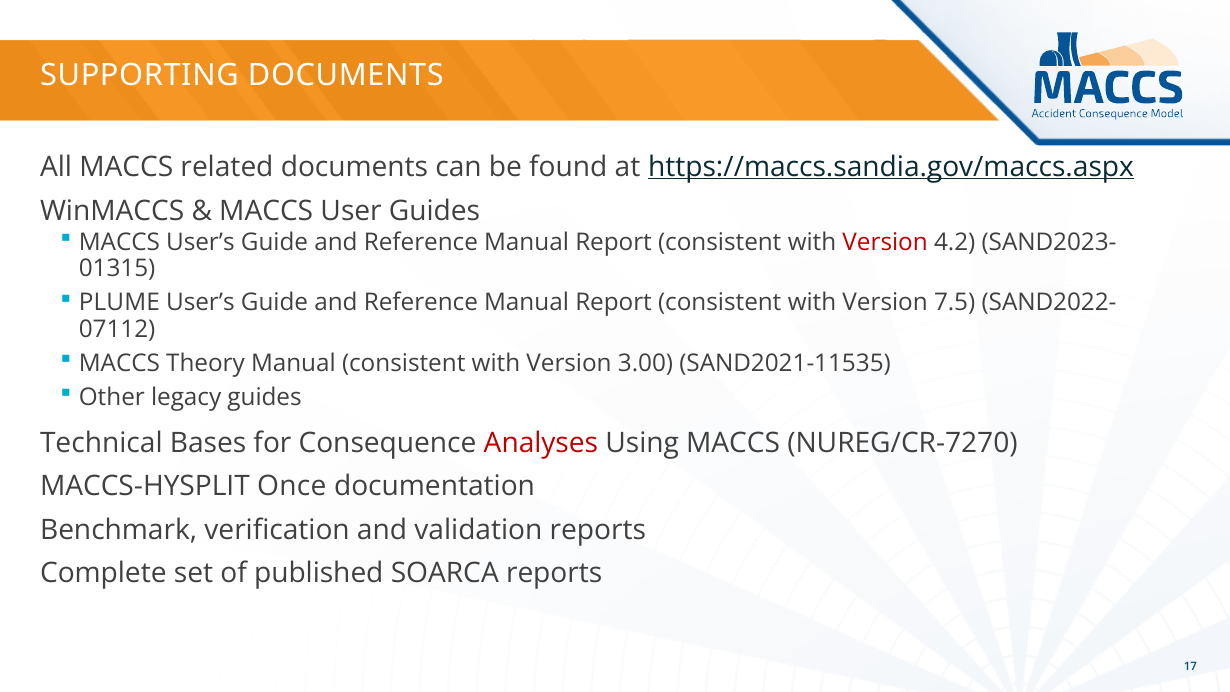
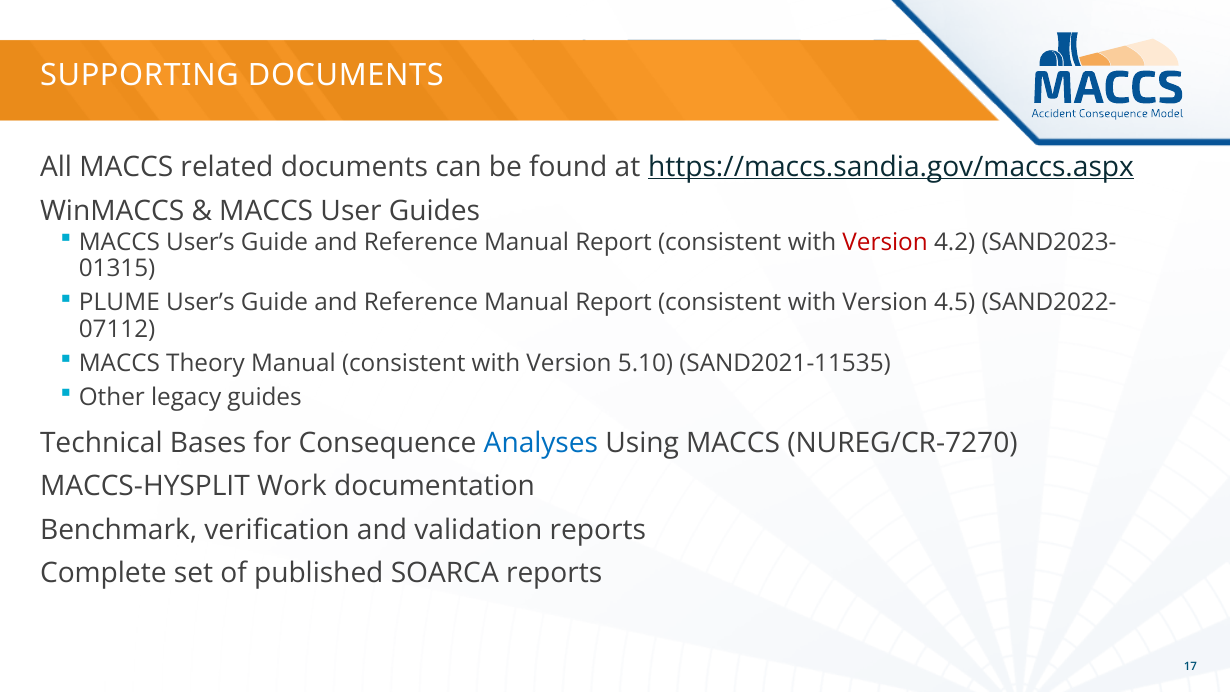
7.5: 7.5 -> 4.5
3.00: 3.00 -> 5.10
Analyses colour: red -> blue
Once: Once -> Work
